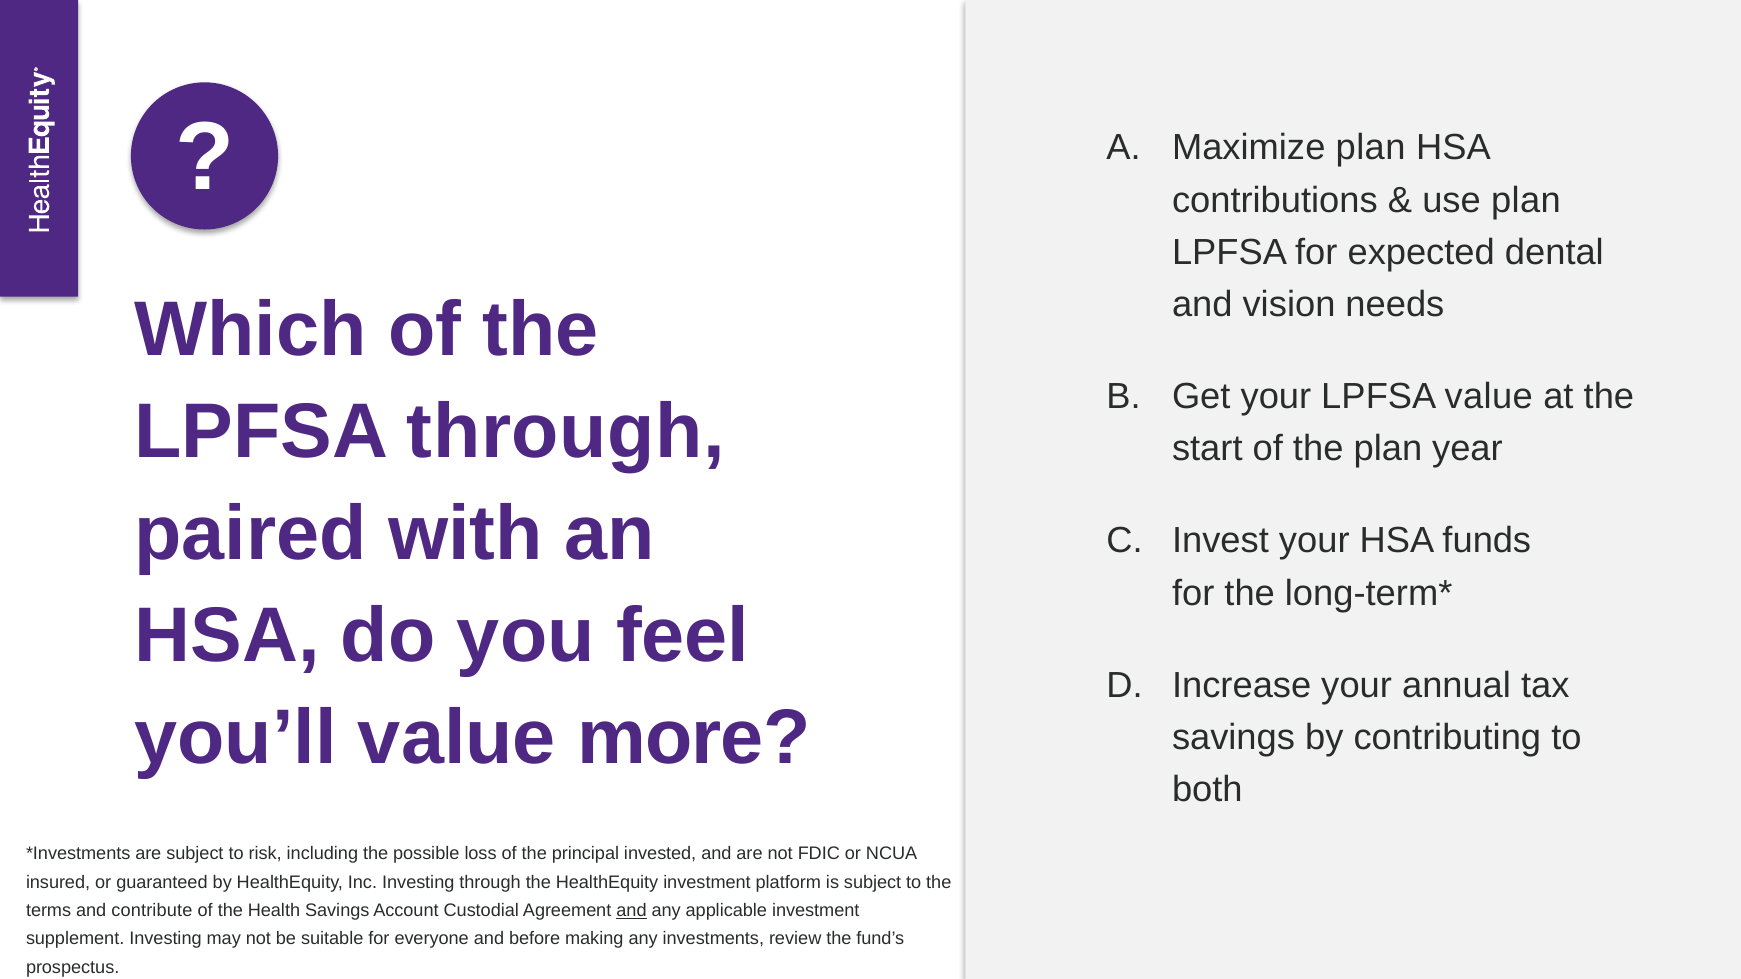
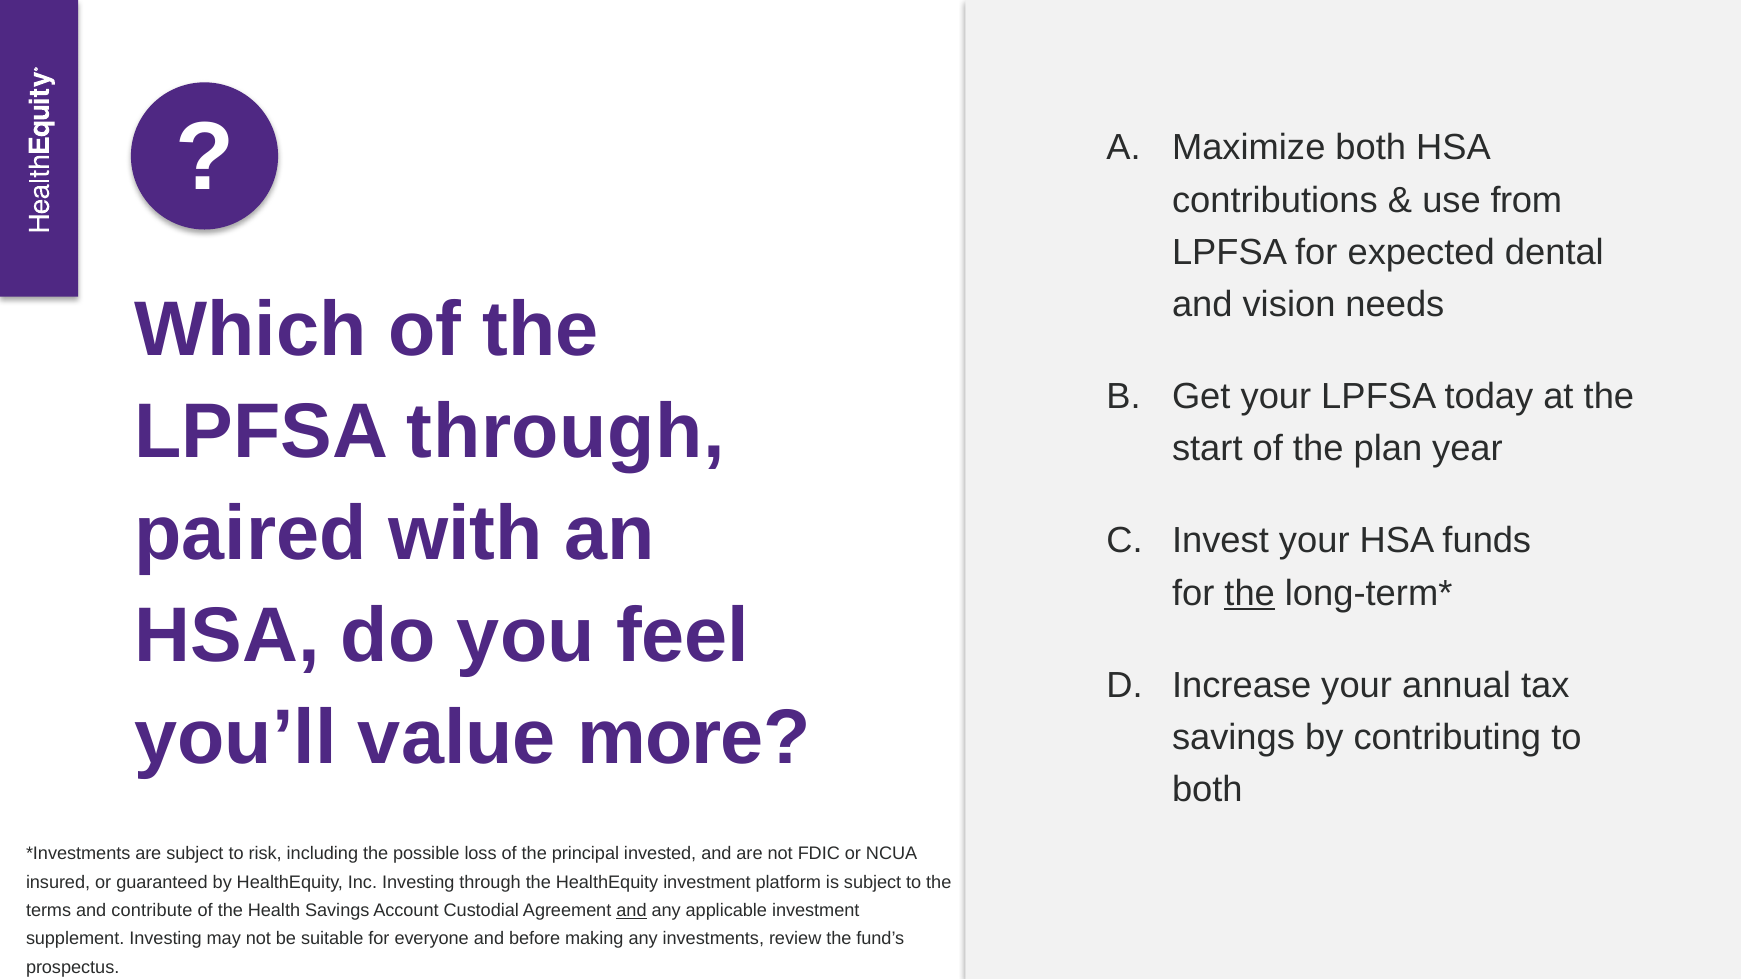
Maximize plan: plan -> both
use plan: plan -> from
LPFSA value: value -> today
the at (1250, 593) underline: none -> present
